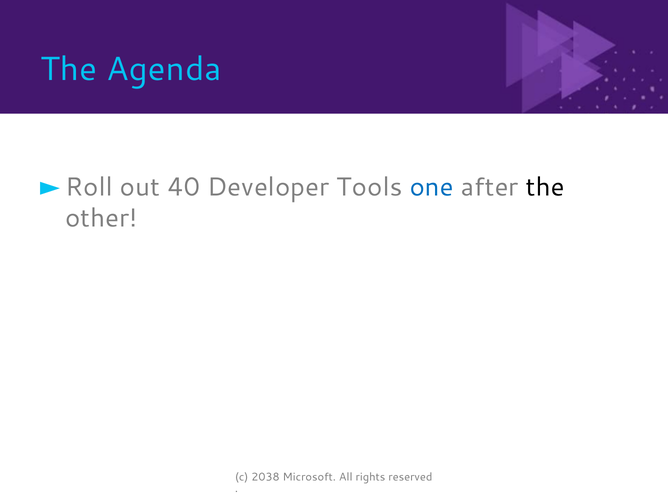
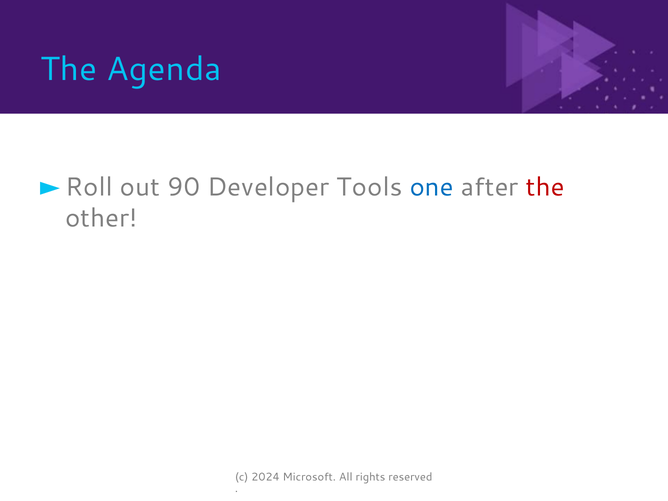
40: 40 -> 90
the at (545, 187) colour: black -> red
2038: 2038 -> 2024
